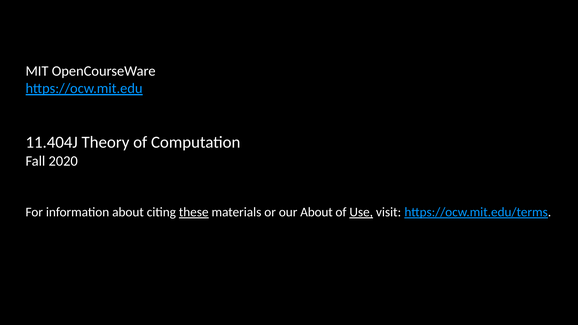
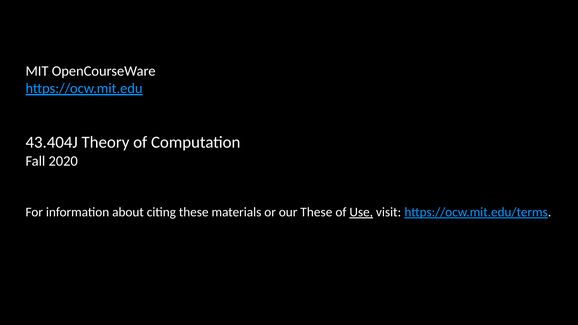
11.404J: 11.404J -> 43.404J
these at (194, 212) underline: present -> none
our About: About -> These
